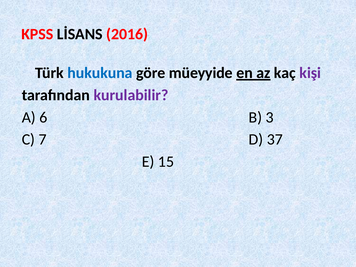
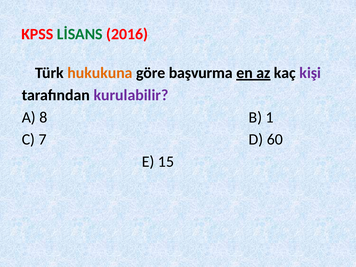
LİSANS colour: black -> green
hukukuna colour: blue -> orange
müeyyide: müeyyide -> başvurma
6: 6 -> 8
3: 3 -> 1
37: 37 -> 60
